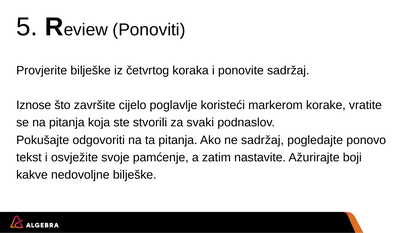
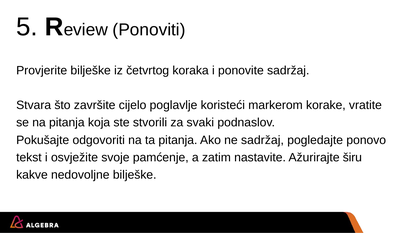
Iznose: Iznose -> Stvara
boji: boji -> širu
